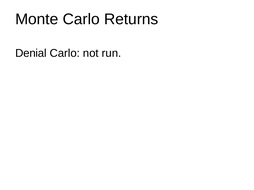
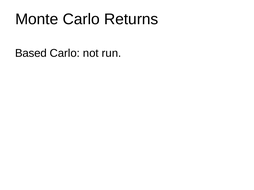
Denial: Denial -> Based
